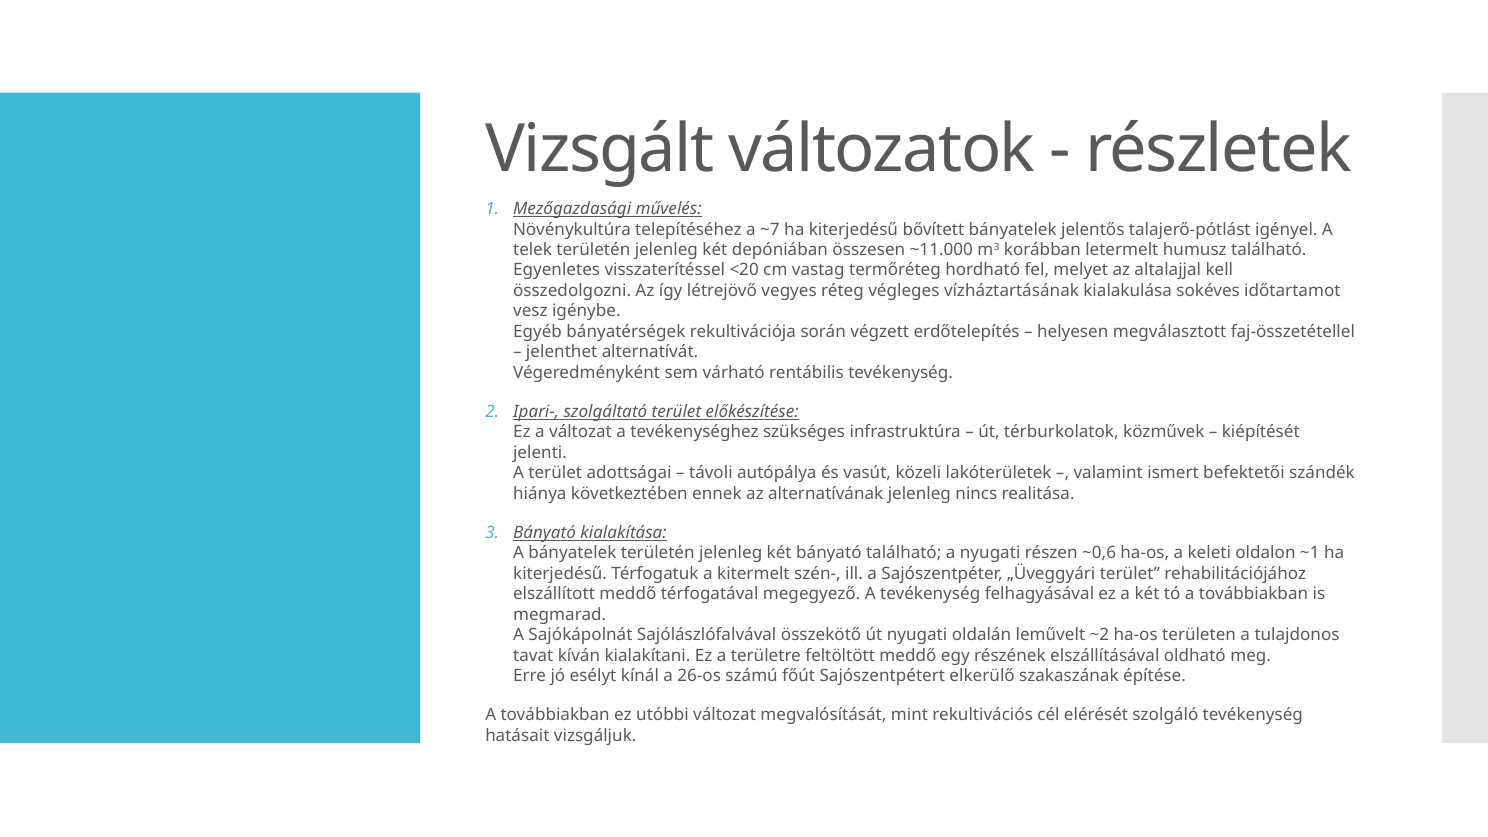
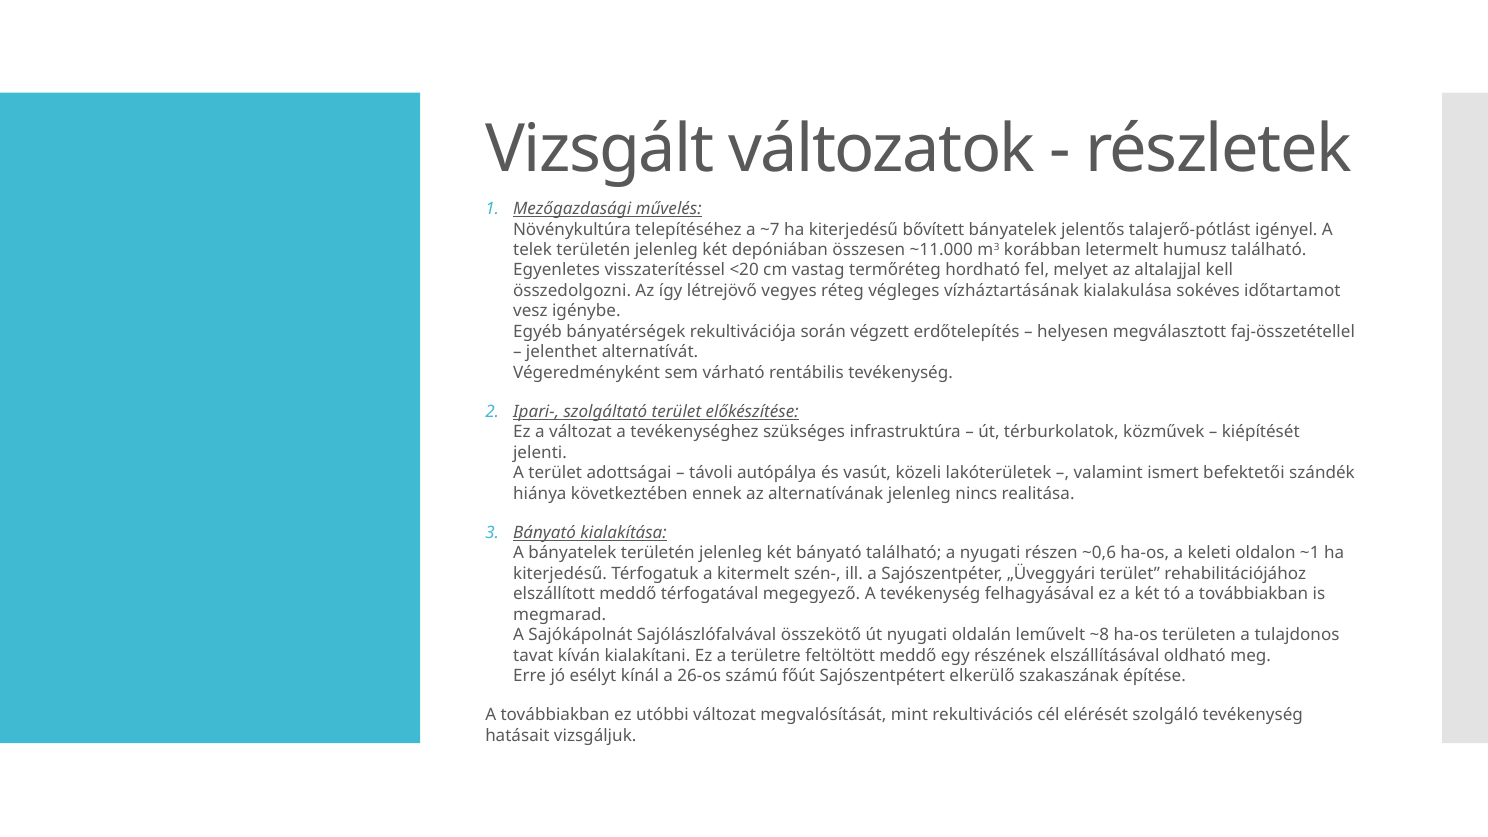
~2: ~2 -> ~8
